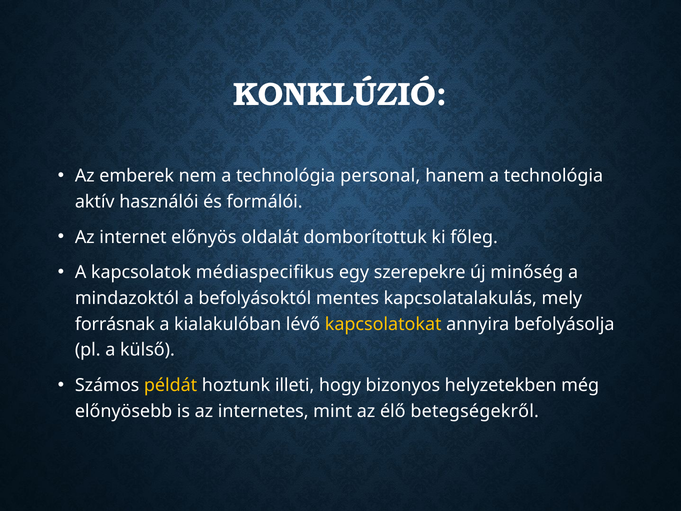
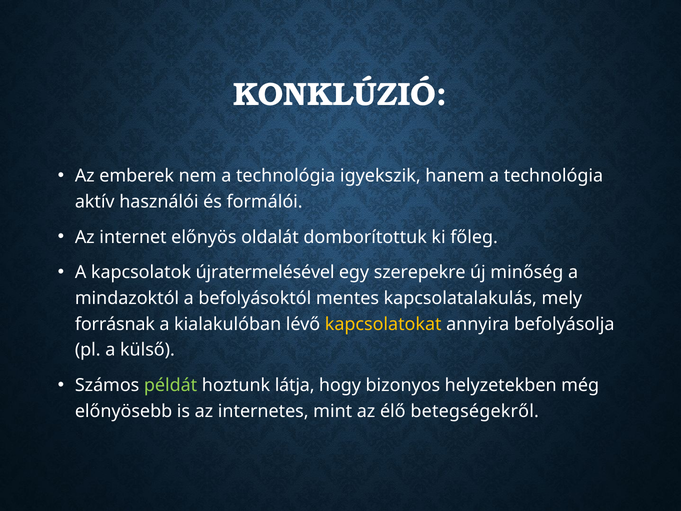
personal: personal -> igyekszik
médiaspecifikus: médiaspecifikus -> újratermelésével
példát colour: yellow -> light green
illeti: illeti -> látja
